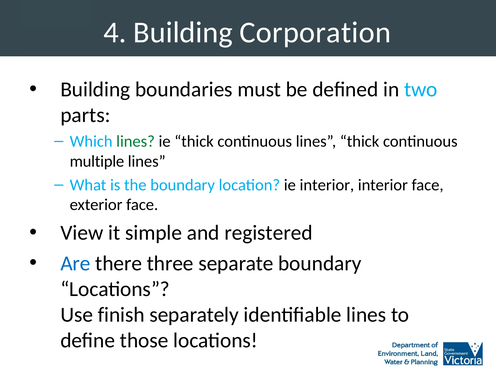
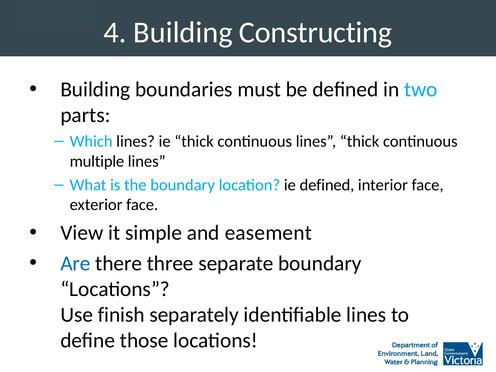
Corporation: Corporation -> Constructing
lines at (136, 141) colour: green -> black
ie interior: interior -> defined
registered: registered -> easement
